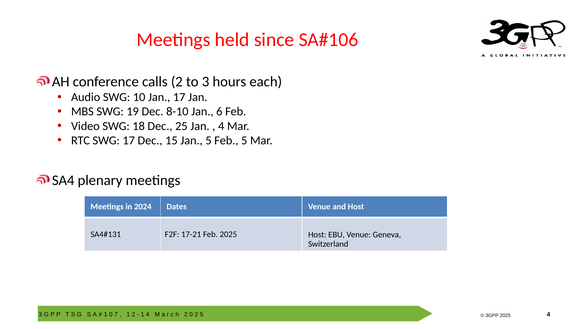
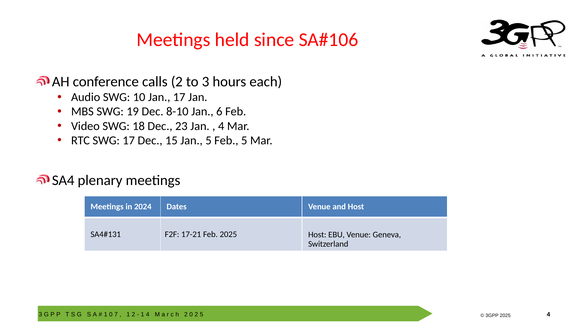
25: 25 -> 23
